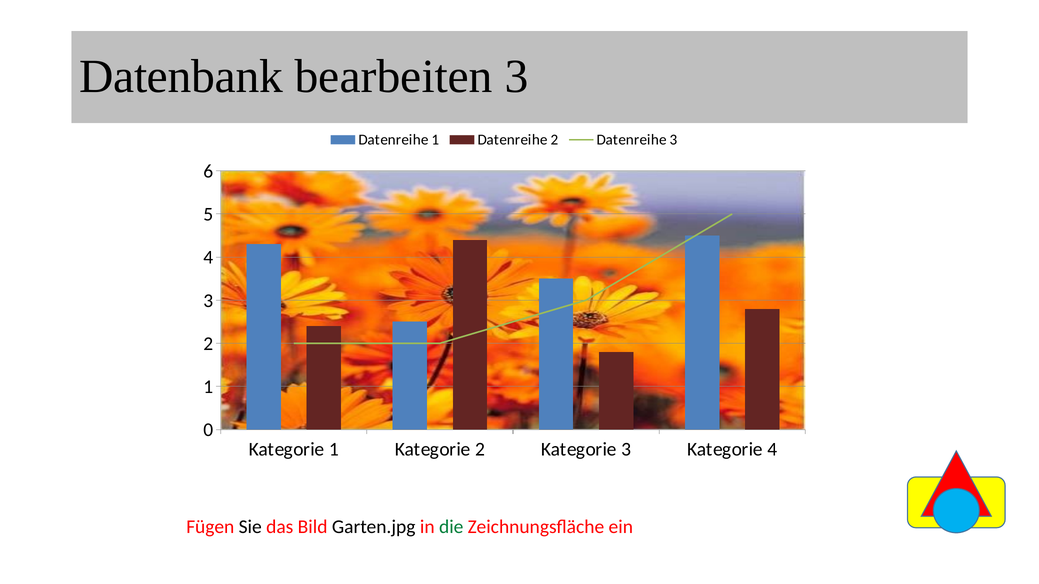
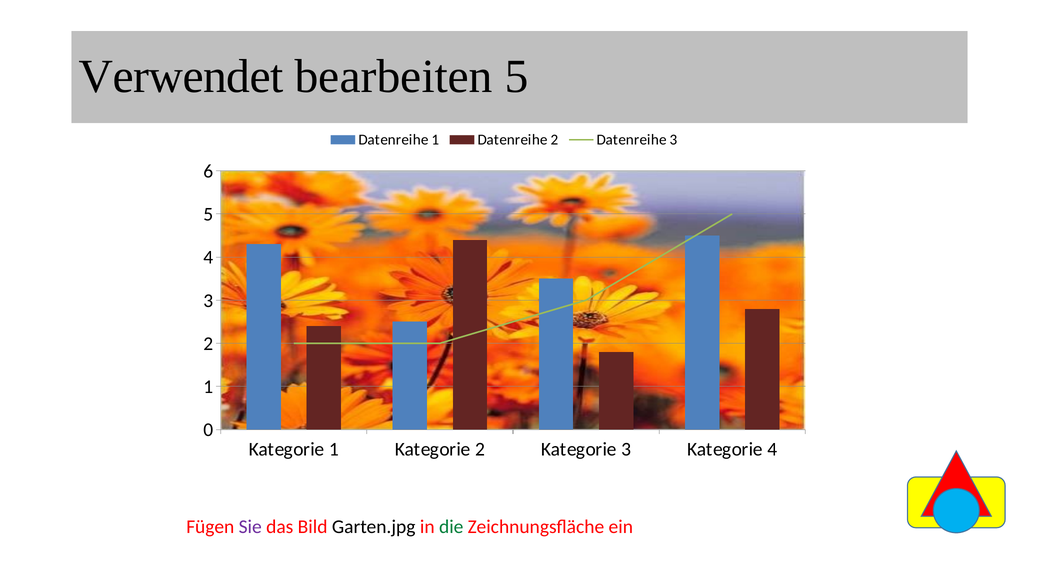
Datenbank: Datenbank -> Verwendet
bearbeiten 3: 3 -> 5
Sie colour: black -> purple
